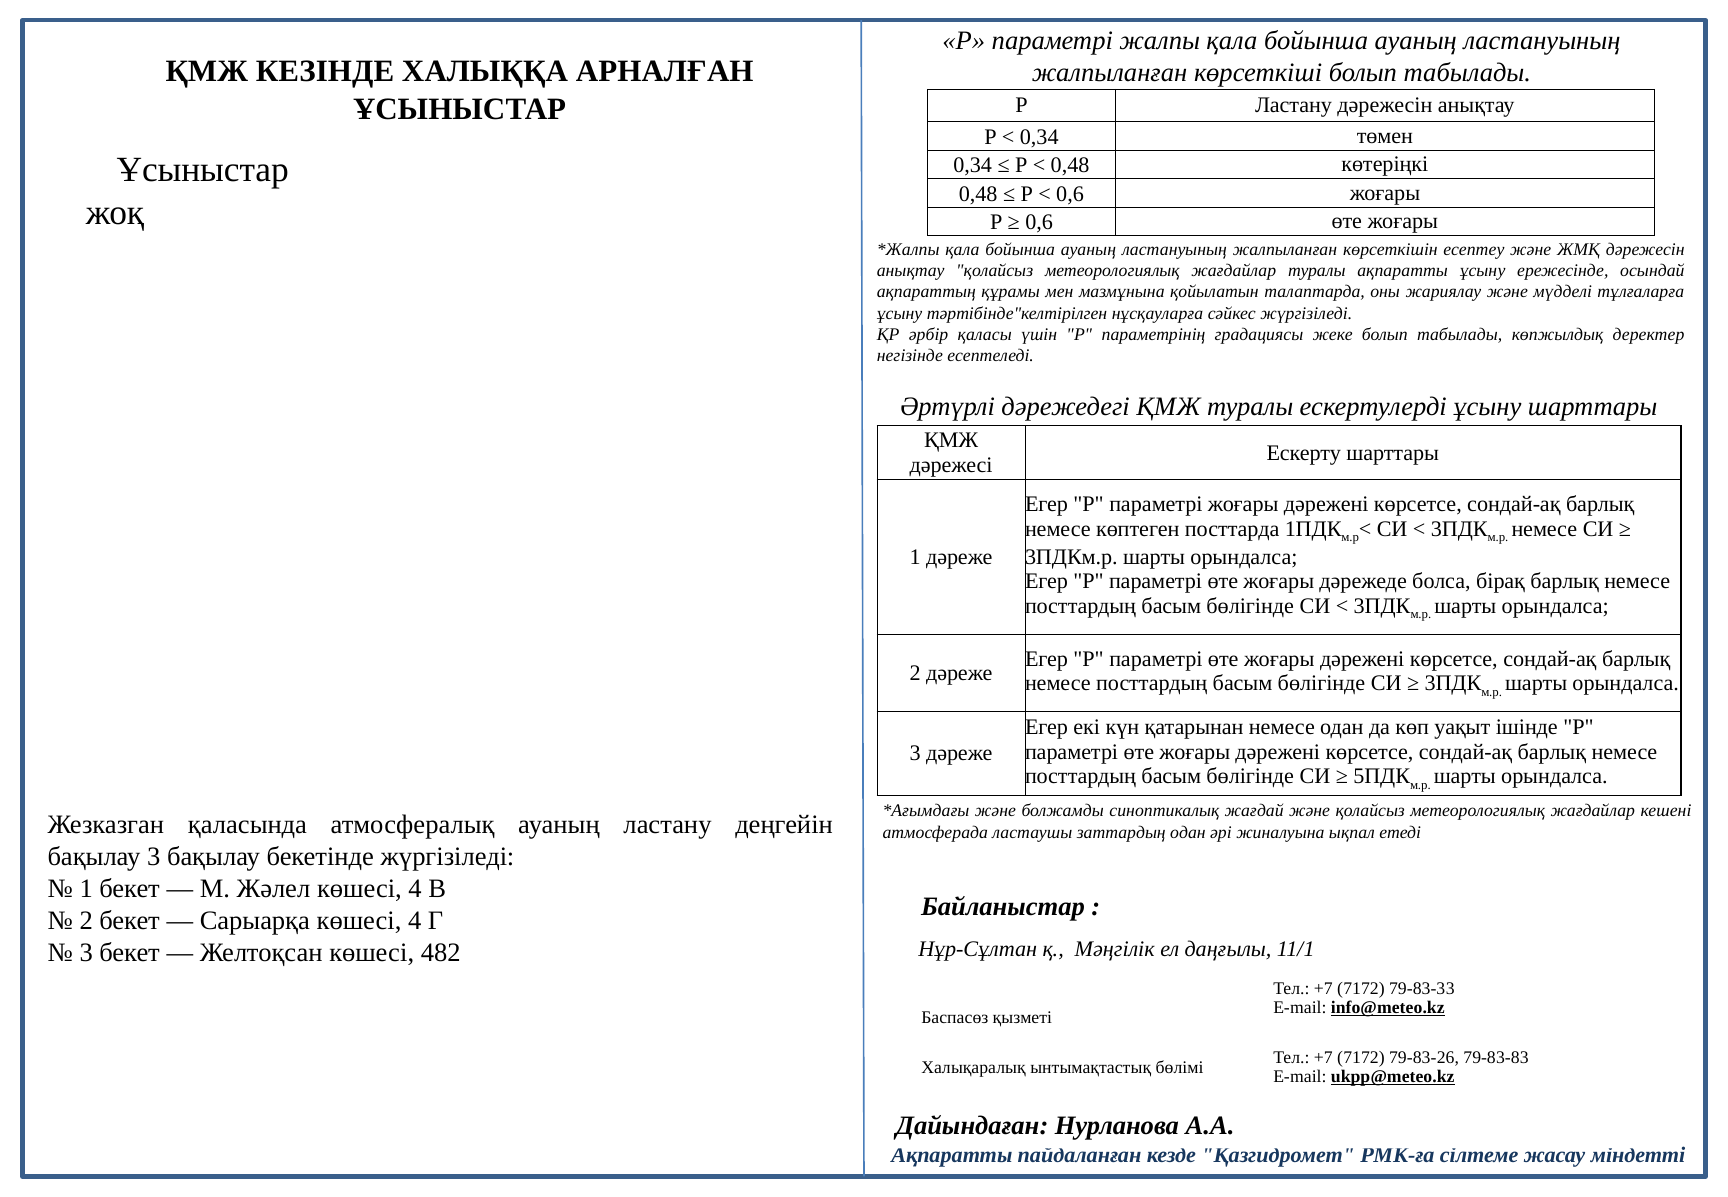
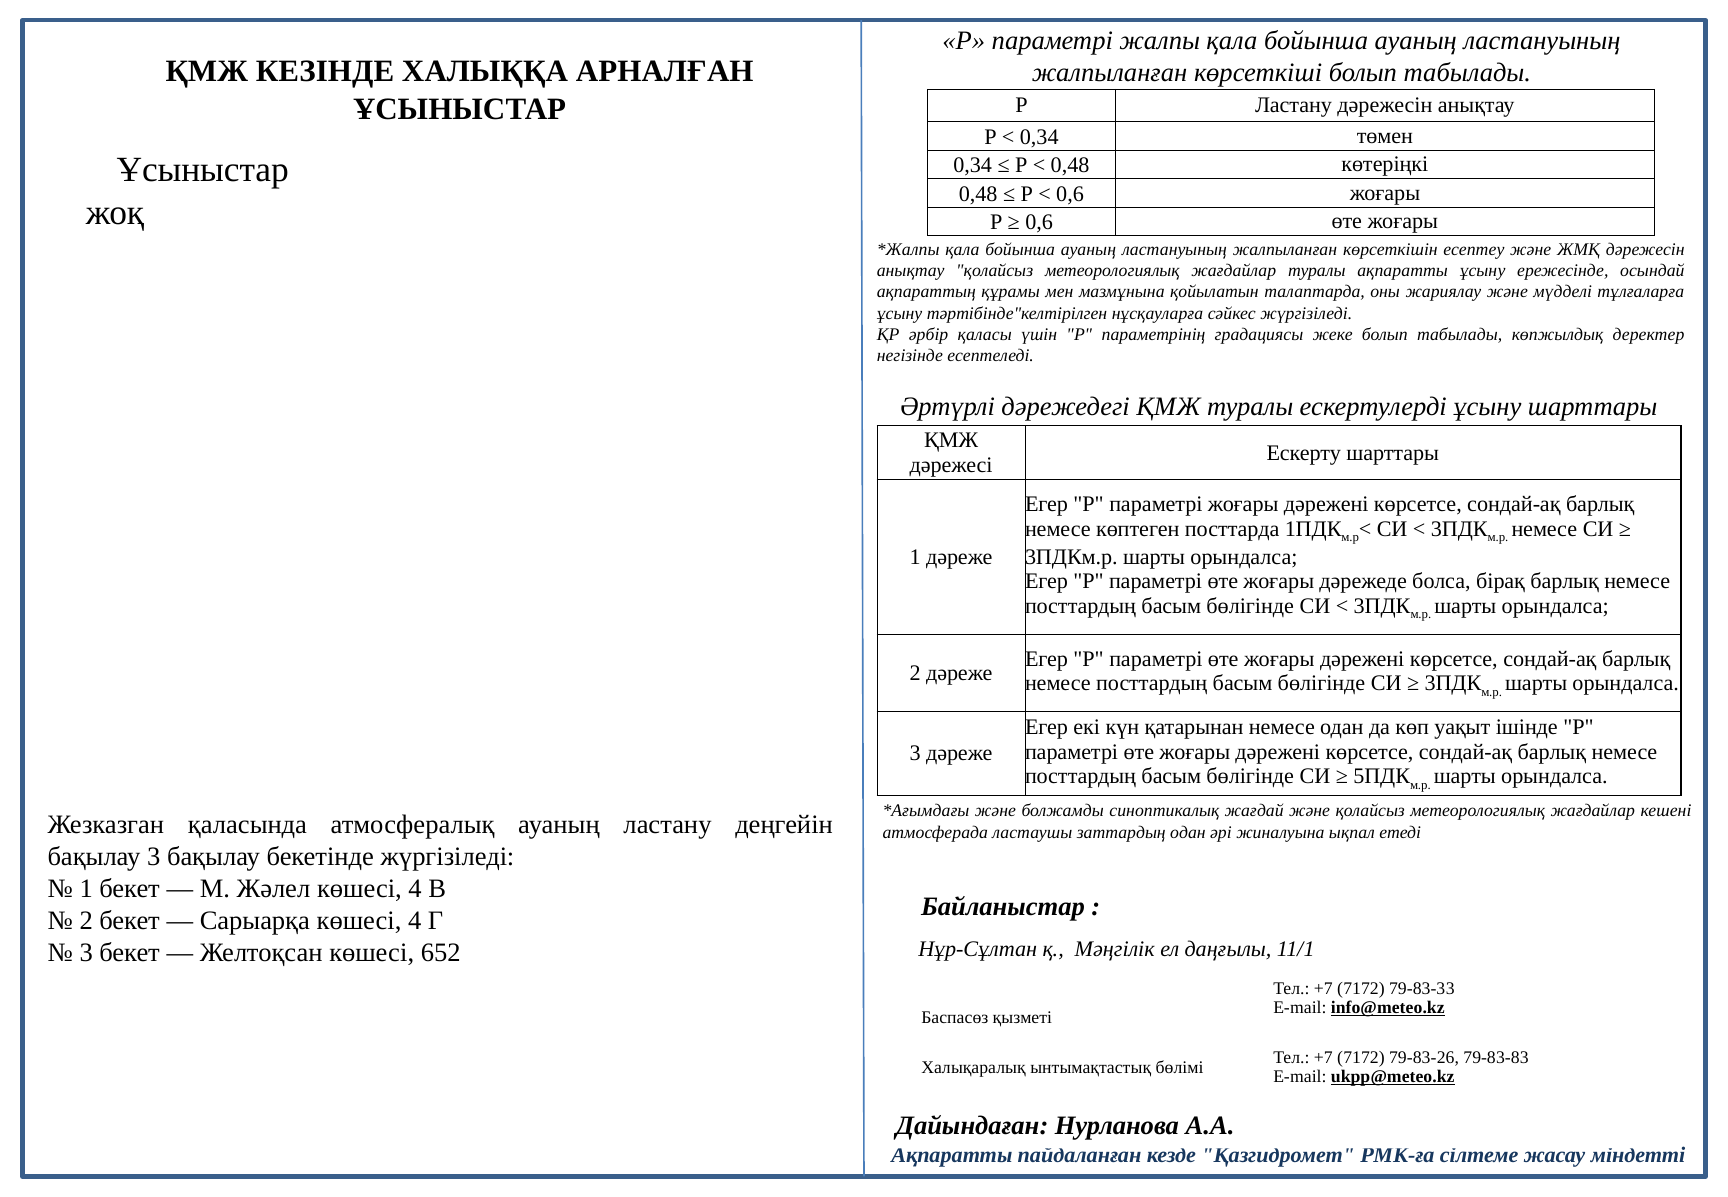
482: 482 -> 652
